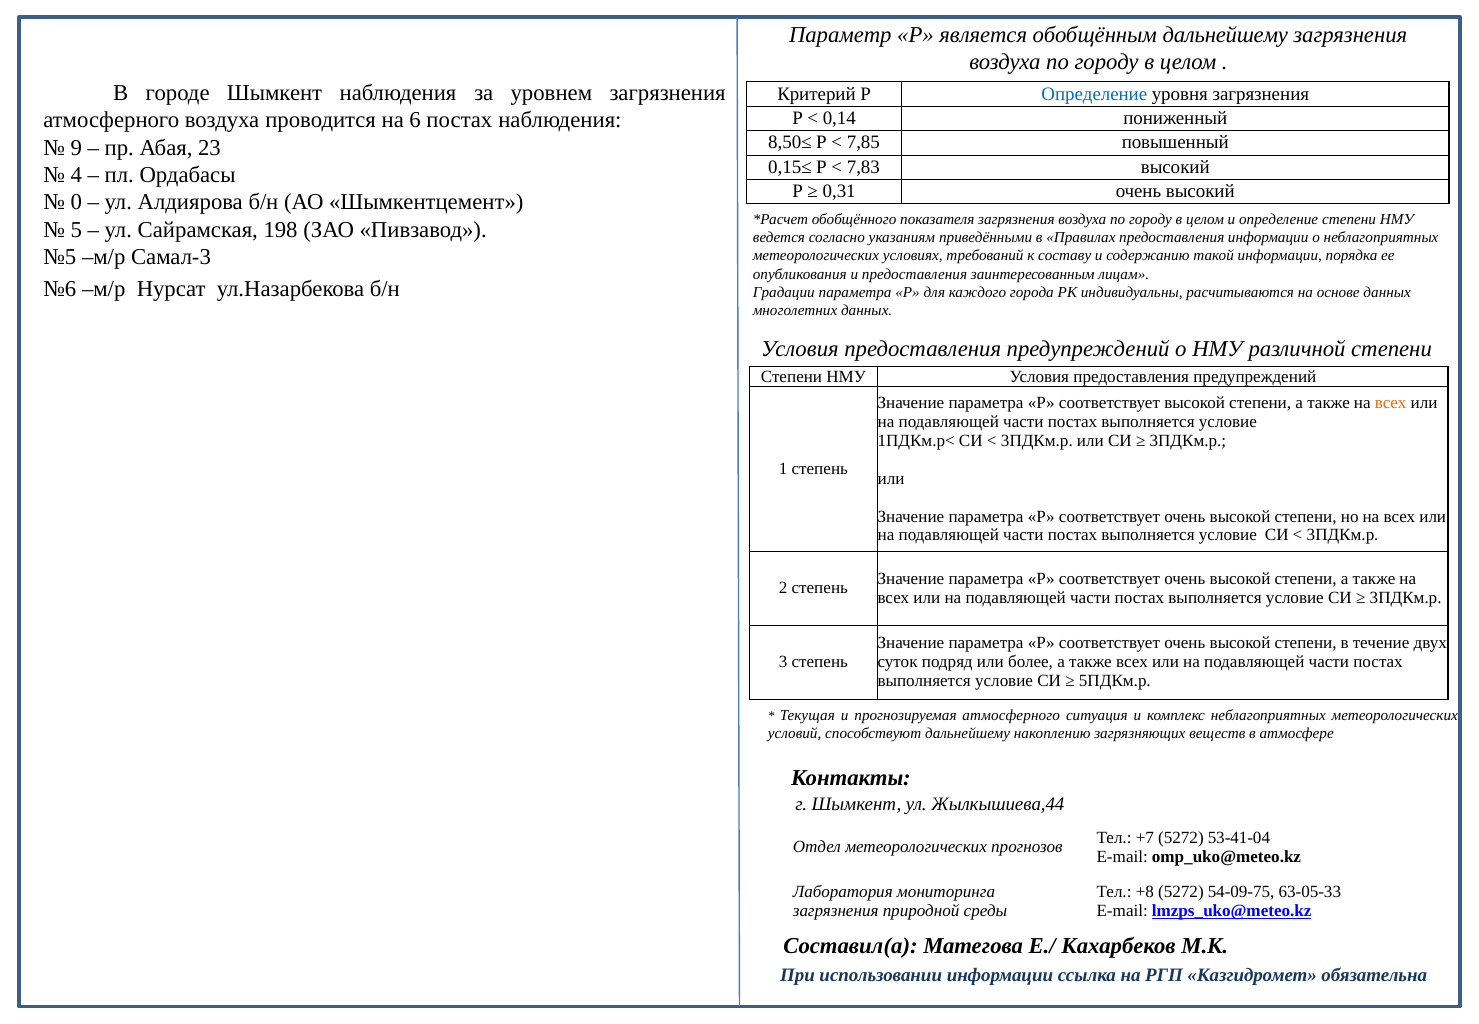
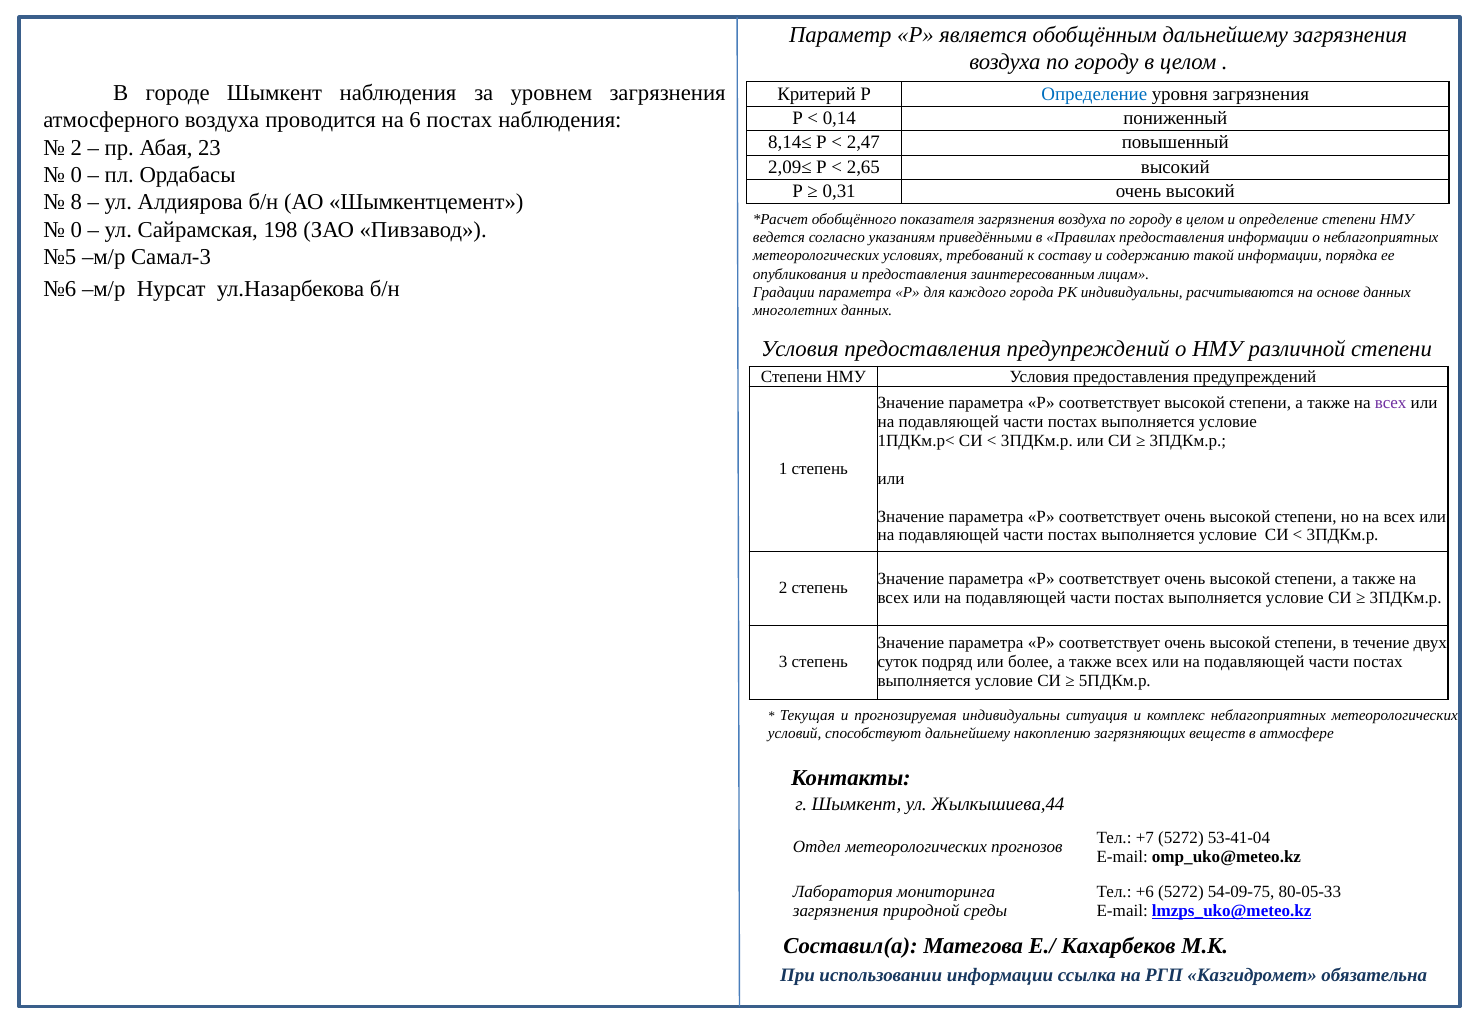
8,50≤: 8,50≤ -> 8,14≤
7,85: 7,85 -> 2,47
9 at (76, 148): 9 -> 2
0,15≤: 0,15≤ -> 2,09≤
7,83: 7,83 -> 2,65
4 at (76, 175): 4 -> 0
0: 0 -> 8
5 at (76, 230): 5 -> 0
всех at (1391, 403) colour: orange -> purple
прогнозируемая атмосферного: атмосферного -> индивидуальны
+8: +8 -> +6
63-05-33: 63-05-33 -> 80-05-33
